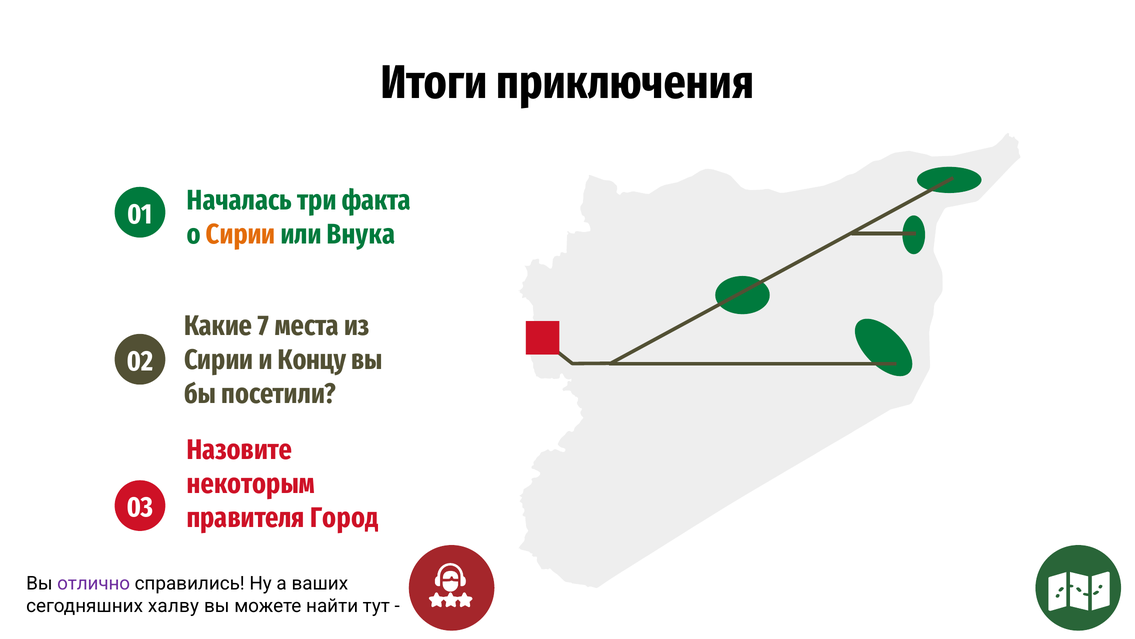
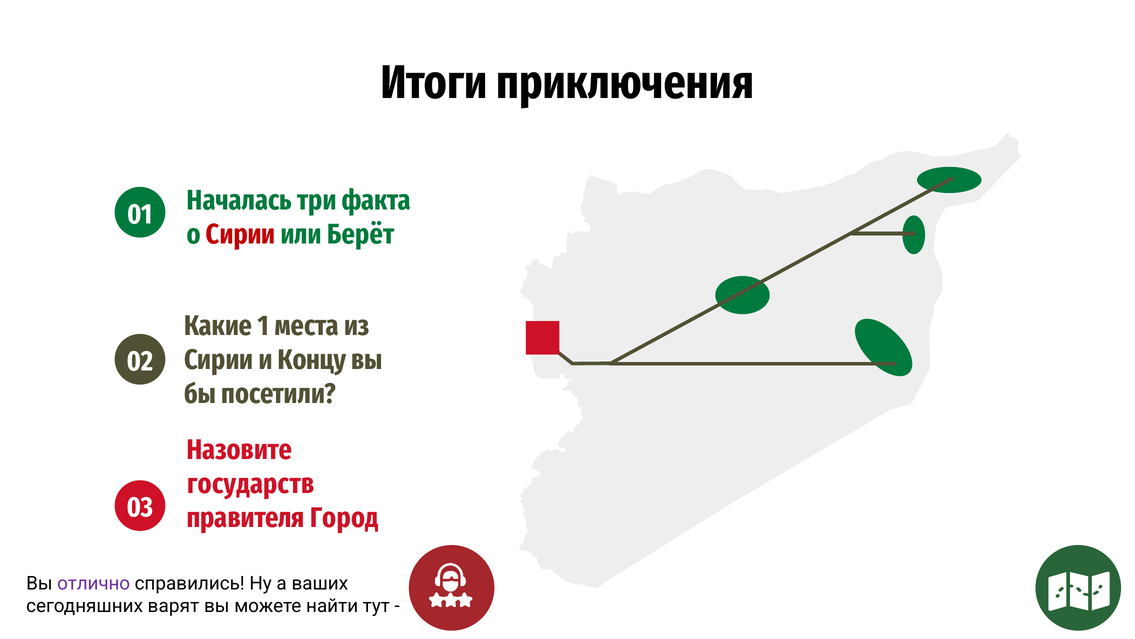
Сирии at (241, 234) colour: orange -> red
Внука: Внука -> Берёт
7: 7 -> 1
некоторым: некоторым -> государств
халву: халву -> варят
